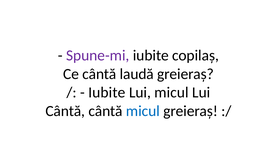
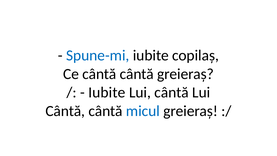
Spune-mi colour: purple -> blue
Ce cântă laudă: laudă -> cântă
micul at (172, 92): micul -> cântă
